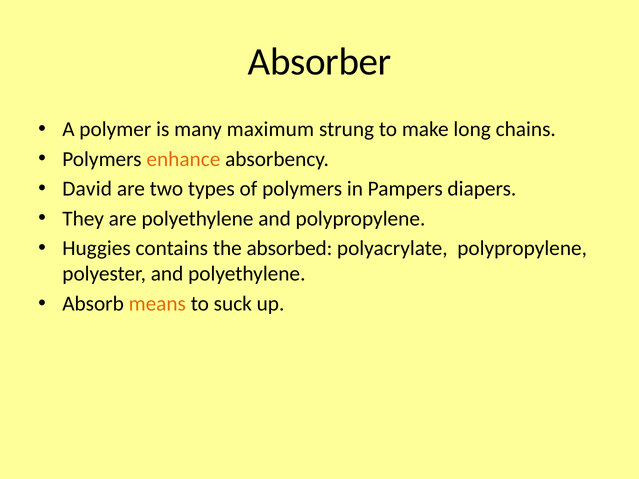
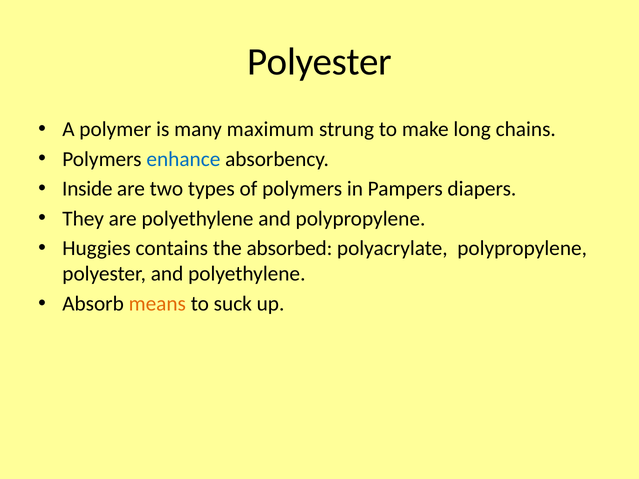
Absorber at (320, 62): Absorber -> Polyester
enhance colour: orange -> blue
David: David -> Inside
